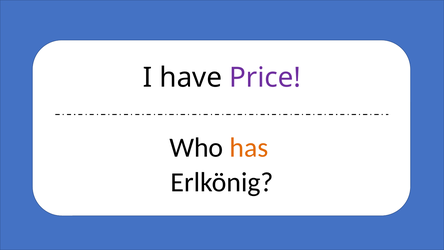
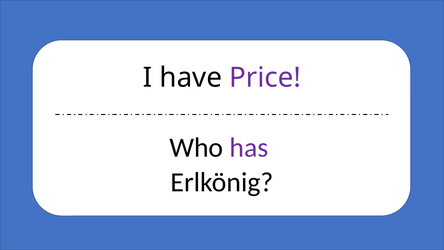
has colour: orange -> purple
